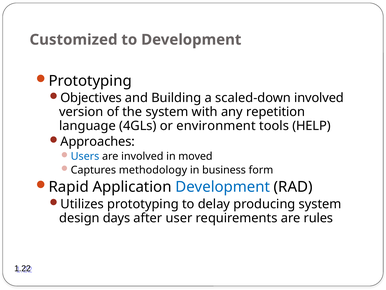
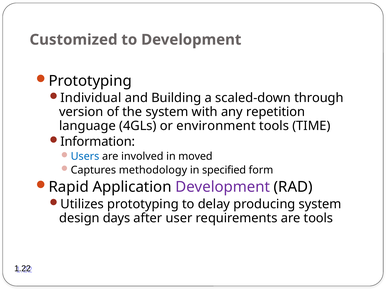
Objectives: Objectives -> Individual
scaled-down involved: involved -> through
HELP: HELP -> TIME
Approaches: Approaches -> Information
business: business -> specified
Development at (223, 187) colour: blue -> purple
are rules: rules -> tools
